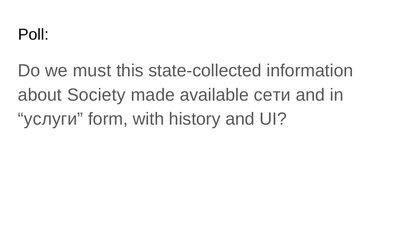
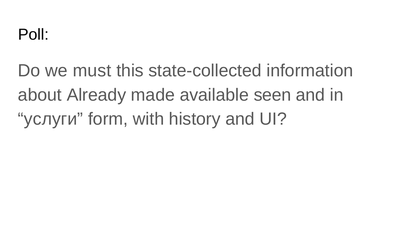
Society: Society -> Already
сети: сети -> seen
